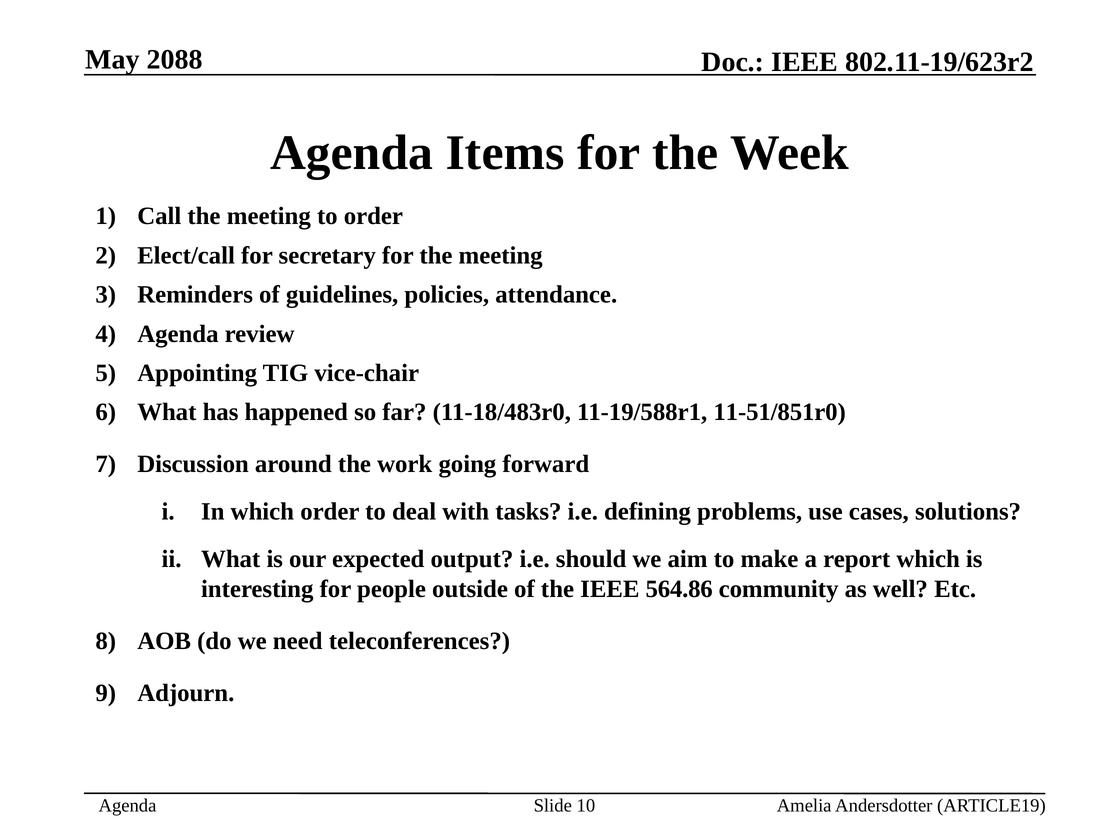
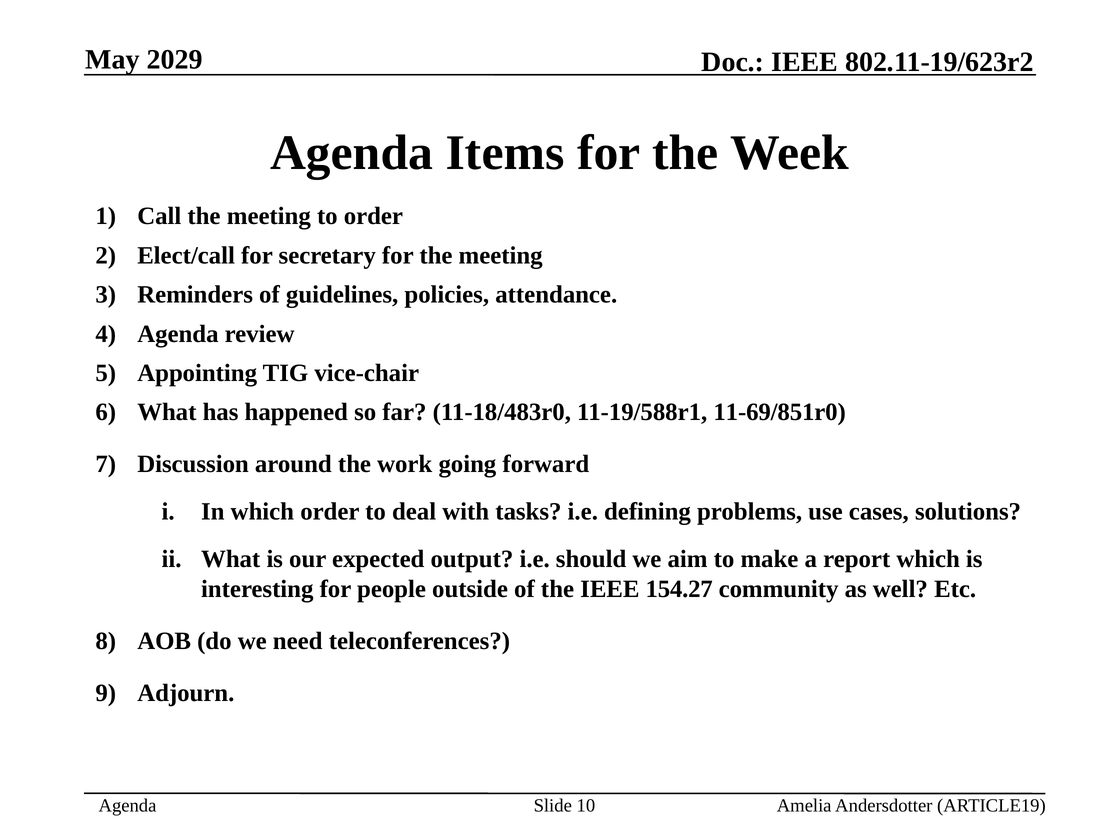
2088: 2088 -> 2029
11-51/851r0: 11-51/851r0 -> 11-69/851r0
564.86: 564.86 -> 154.27
